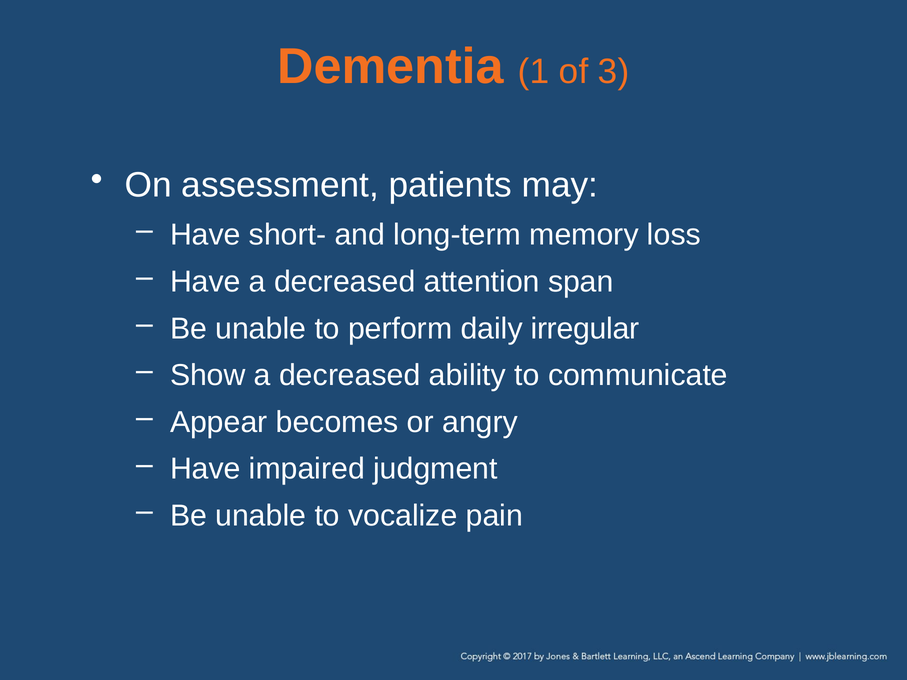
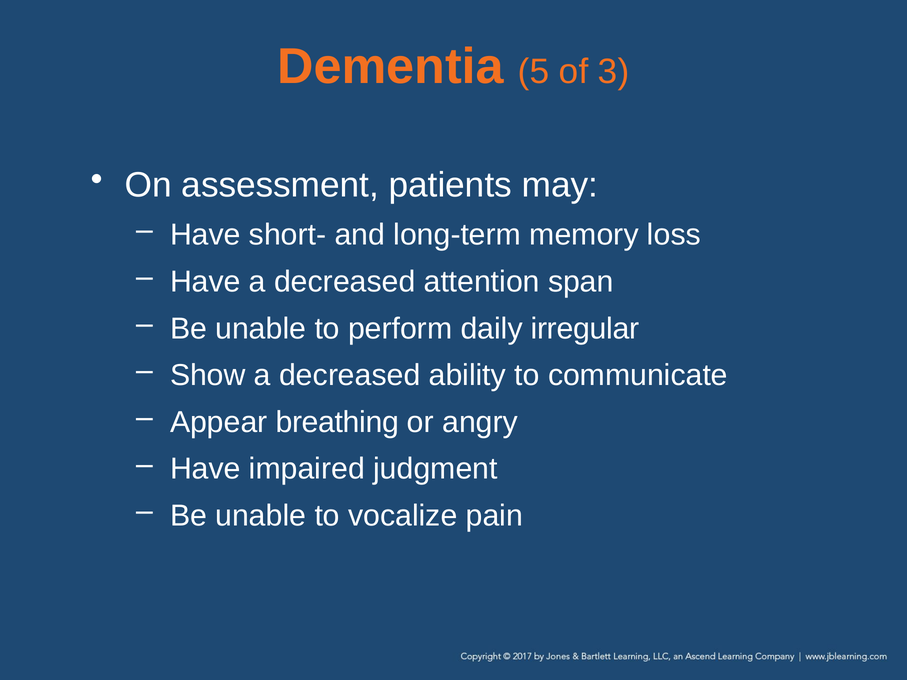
1: 1 -> 5
becomes: becomes -> breathing
